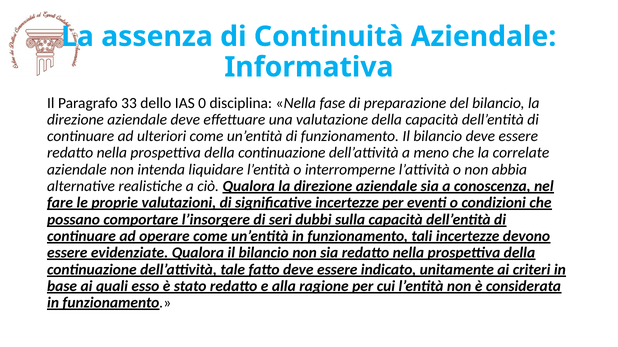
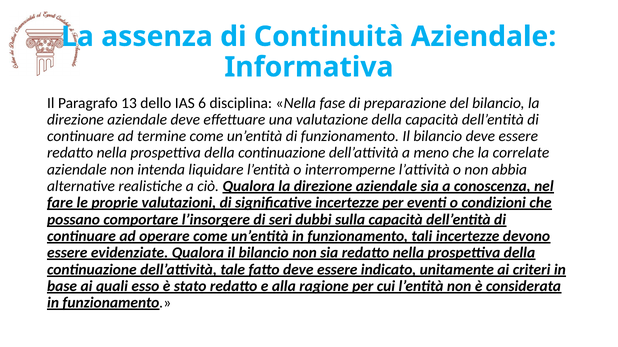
33: 33 -> 13
0: 0 -> 6
ulteriori: ulteriori -> termine
